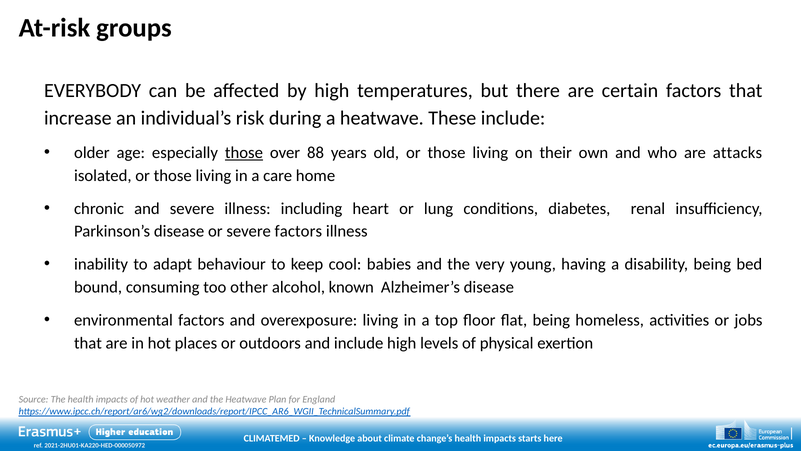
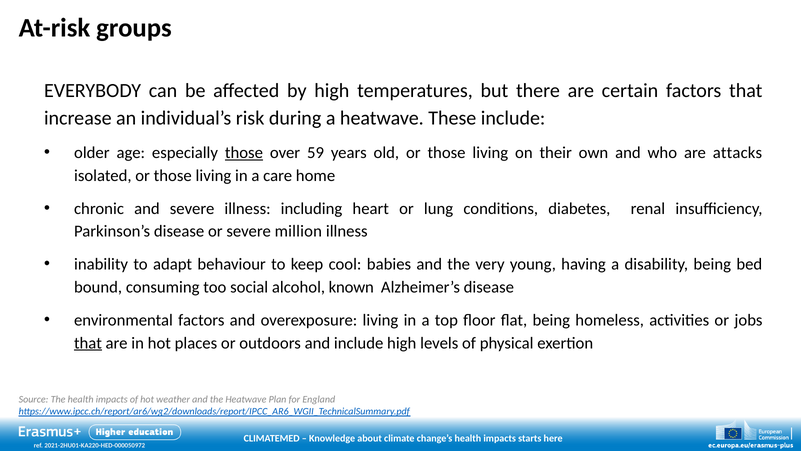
88: 88 -> 59
severe factors: factors -> million
other: other -> social
that at (88, 343) underline: none -> present
